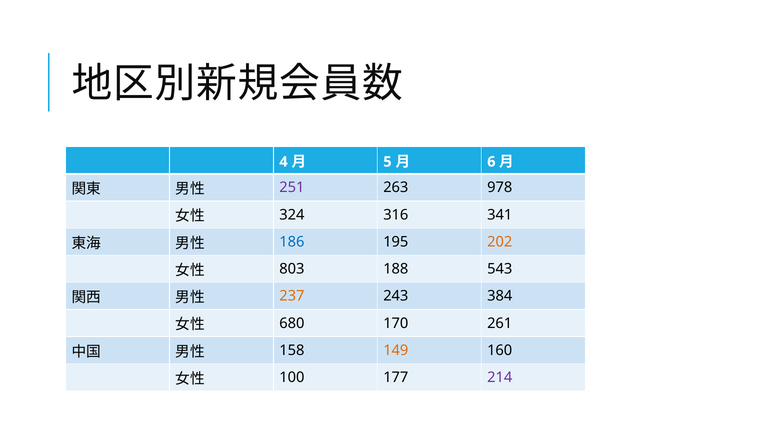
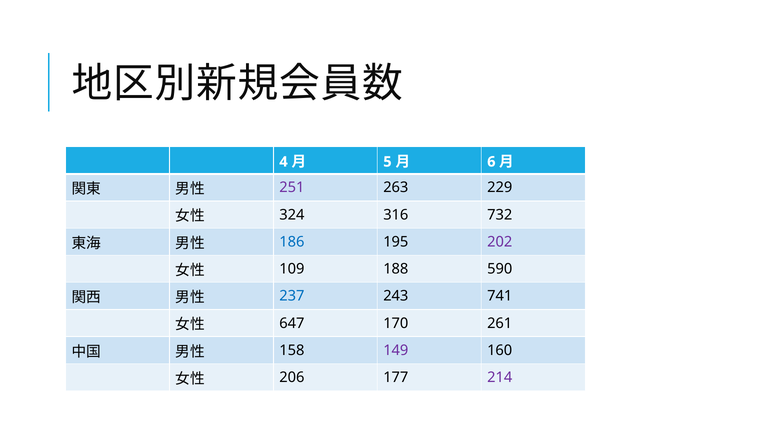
978: 978 -> 229
341: 341 -> 732
202 colour: orange -> purple
803: 803 -> 109
543: 543 -> 590
237 colour: orange -> blue
384: 384 -> 741
680: 680 -> 647
149 colour: orange -> purple
100: 100 -> 206
